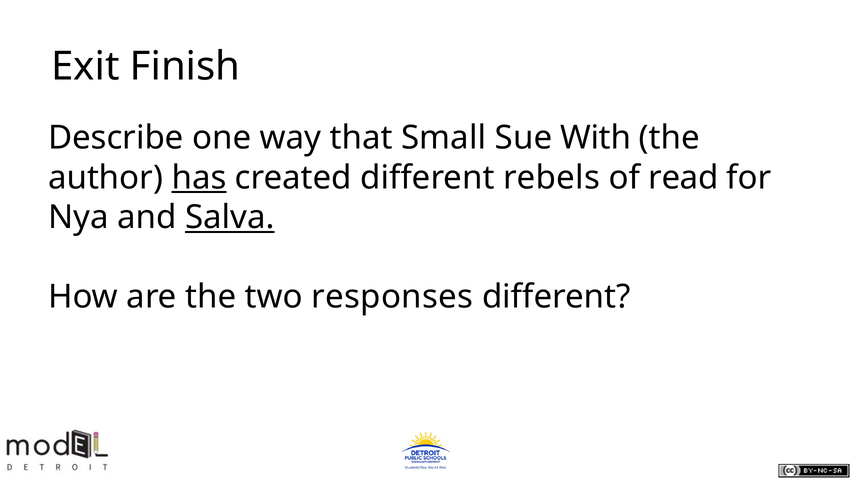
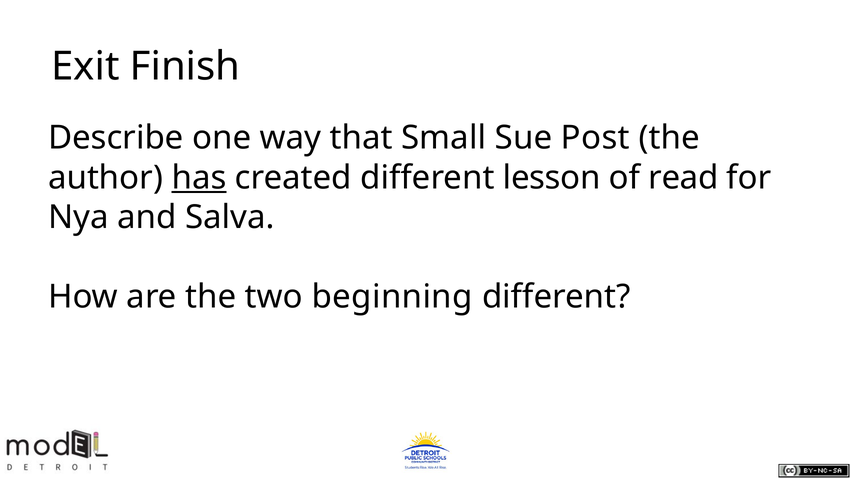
With: With -> Post
rebels: rebels -> lesson
Salva underline: present -> none
responses: responses -> beginning
